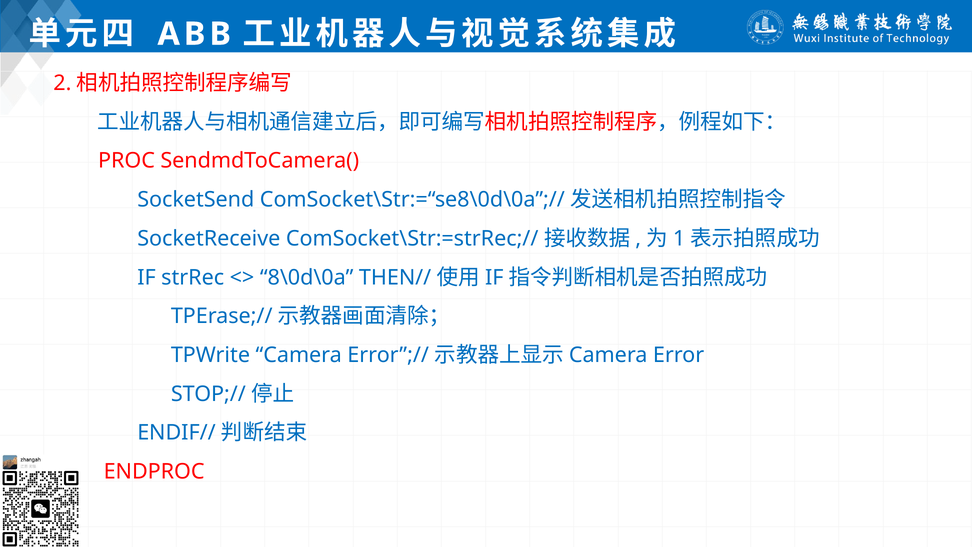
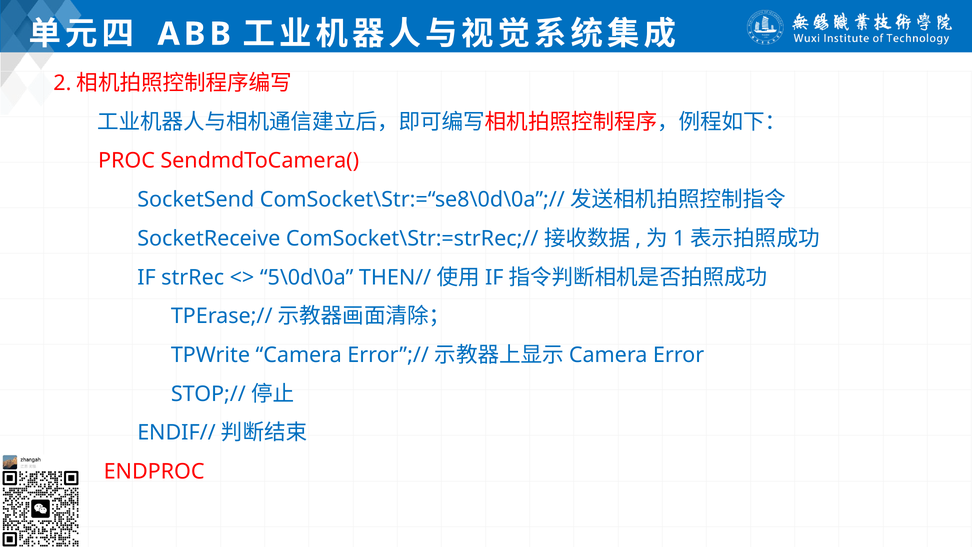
8\0d\0a: 8\0d\0a -> 5\0d\0a
